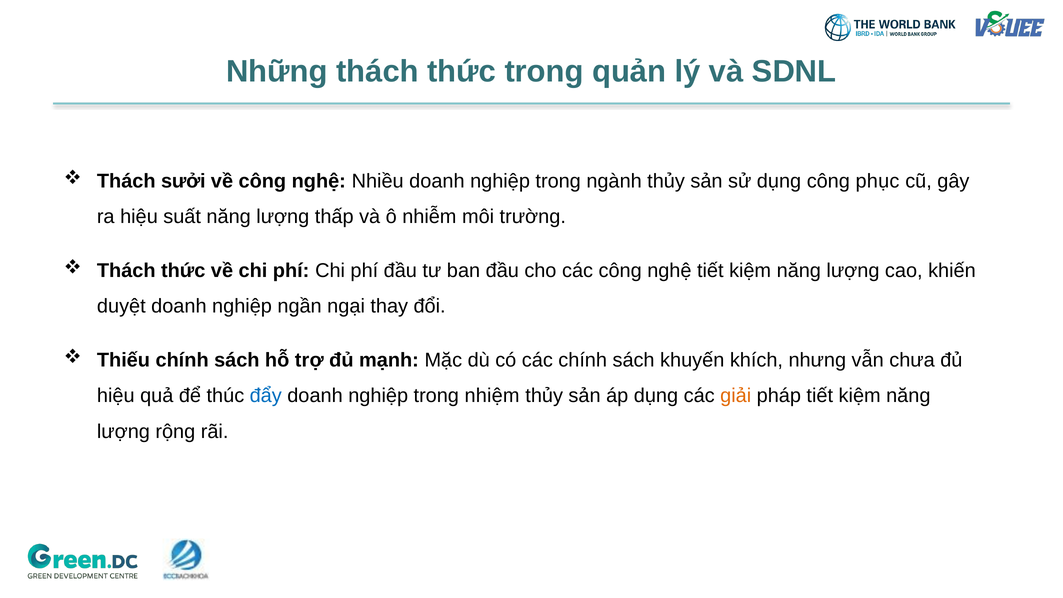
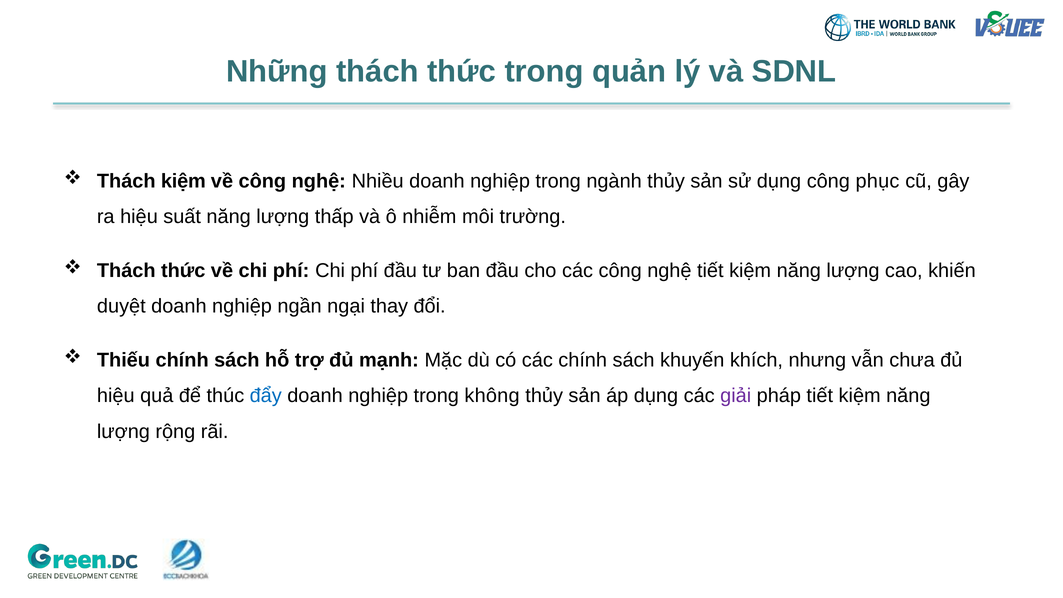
Thách sưởi: sưởi -> kiệm
nhiệm: nhiệm -> không
giải colour: orange -> purple
